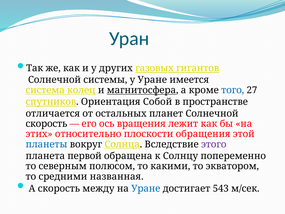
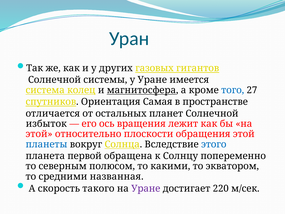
Собой: Собой -> Самая
скорость at (46, 124): скорость -> избыток
этих at (39, 134): этих -> этой
этого colour: purple -> blue
между: между -> такого
Уране at (146, 188) colour: blue -> purple
543: 543 -> 220
